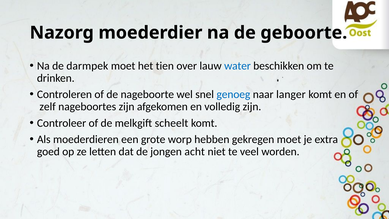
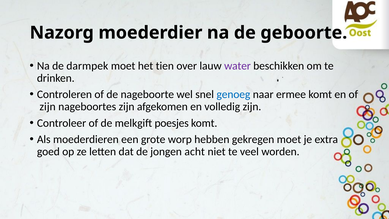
water colour: blue -> purple
langer: langer -> ermee
zelf at (48, 107): zelf -> zijn
scheelt: scheelt -> poesjes
